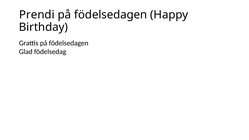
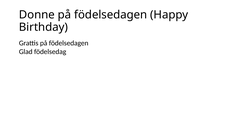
Prendi: Prendi -> Donne
